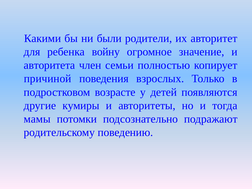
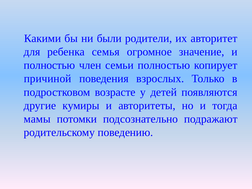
войну: войну -> семья
авторитета at (49, 65): авторитета -> полностью
